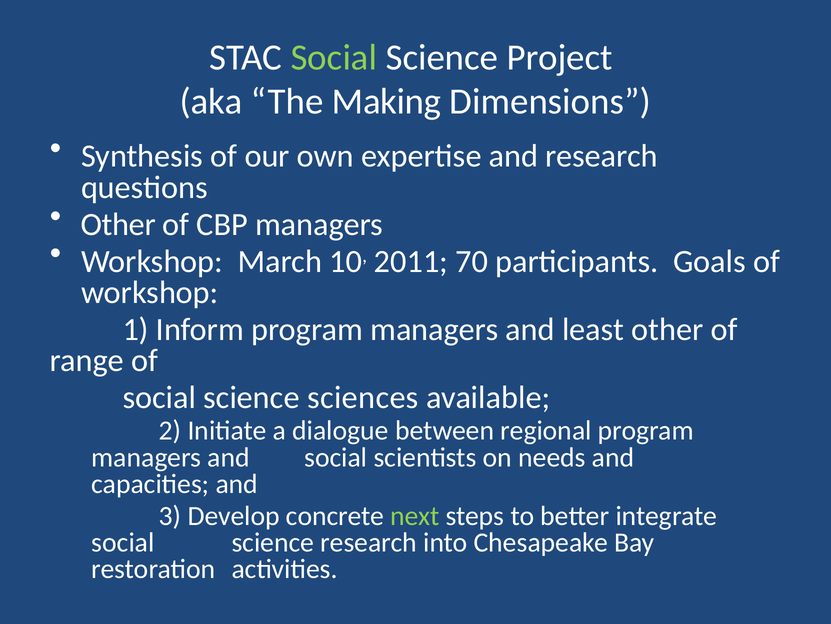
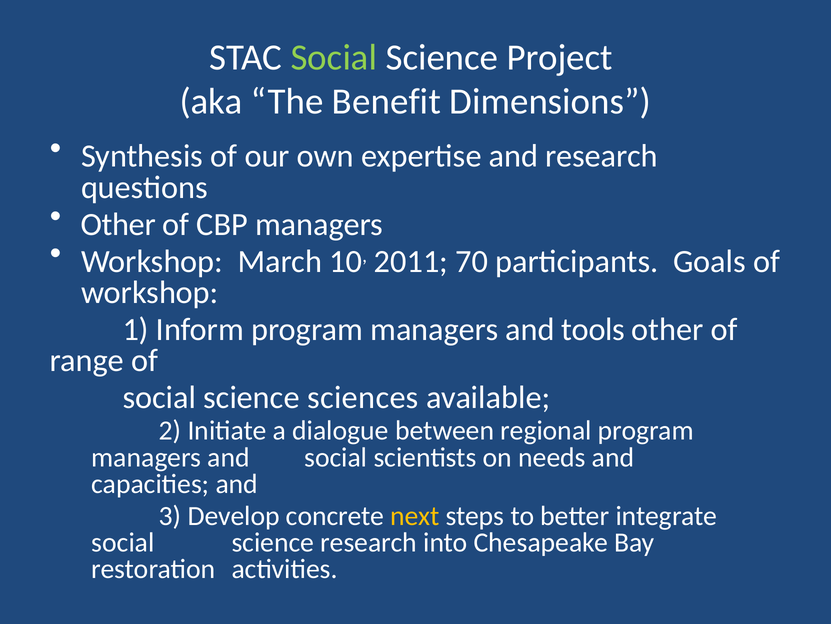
Making: Making -> Benefit
least: least -> tools
next colour: light green -> yellow
